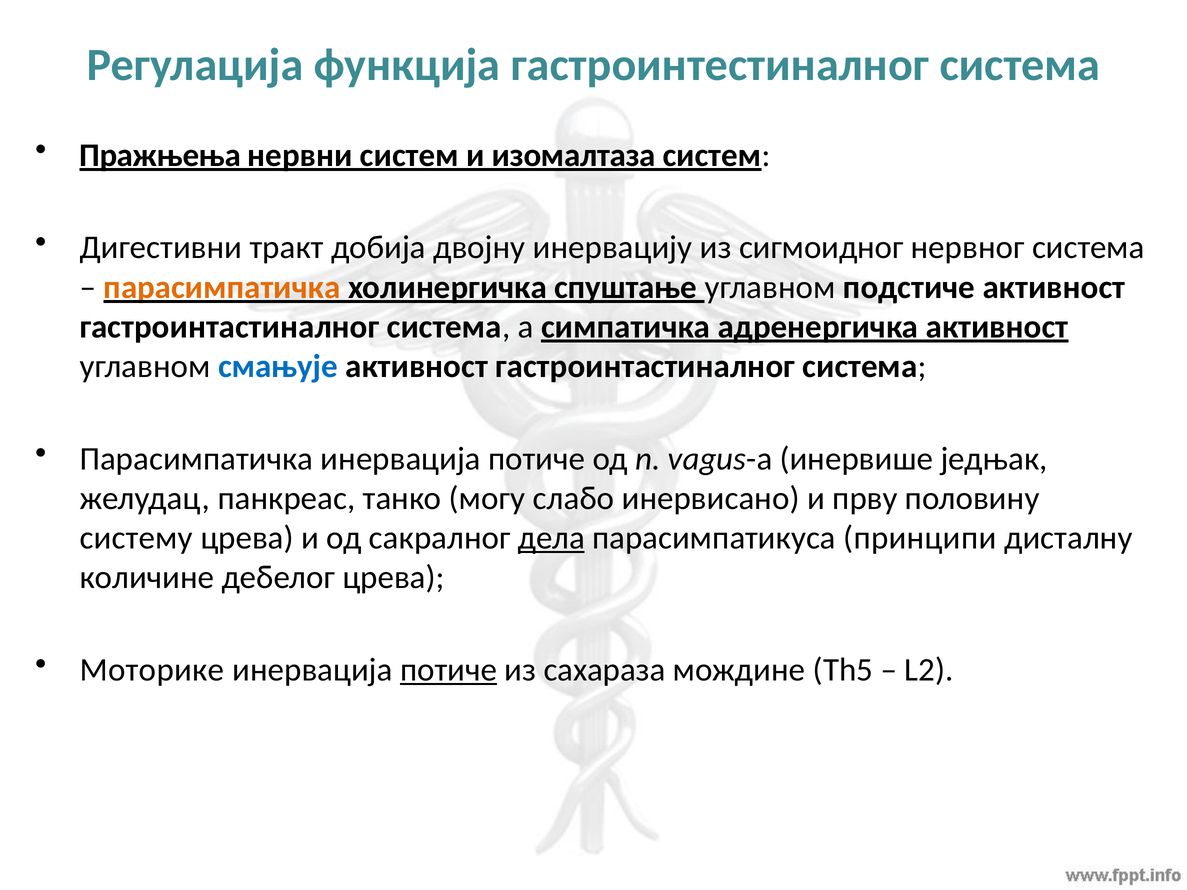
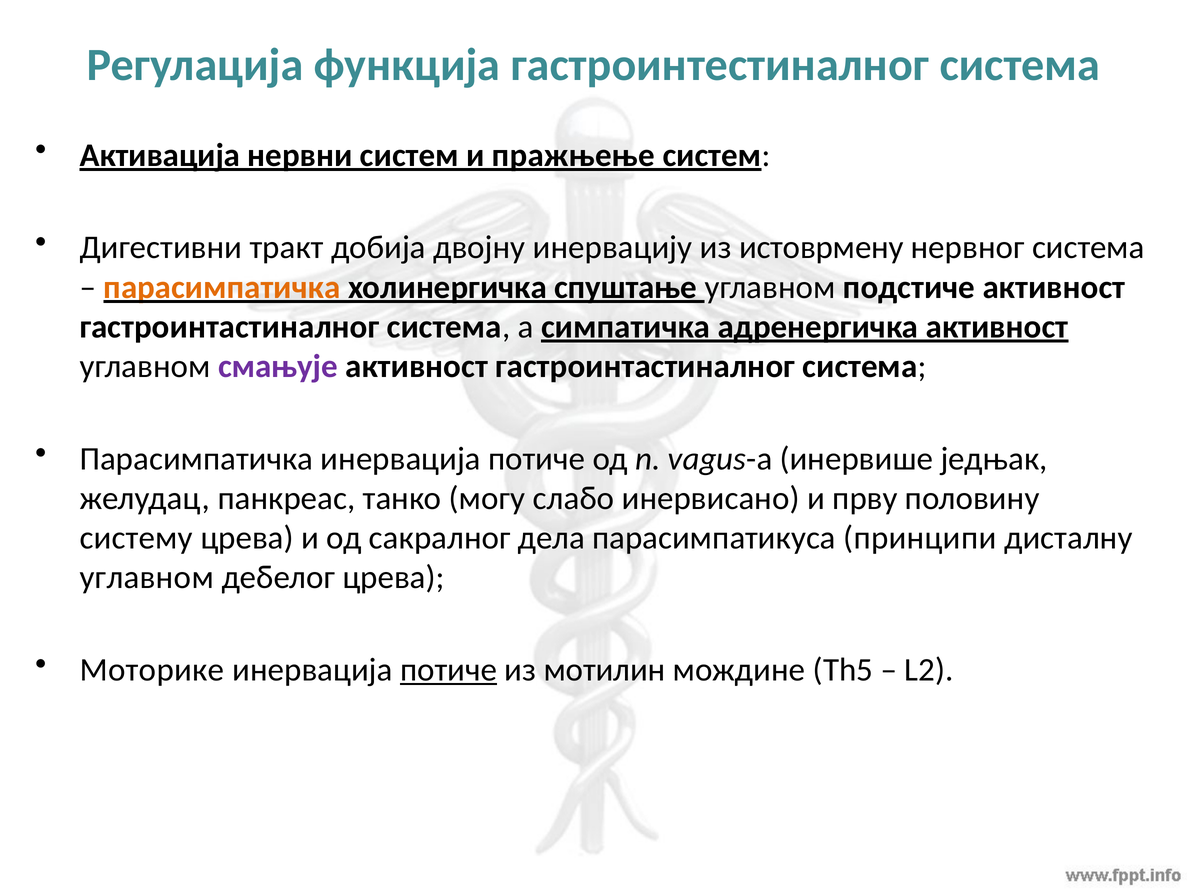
Пражњења: Пражњења -> Активација
изомалтаза: изомалтаза -> пражњење
сигмоидног: сигмоидног -> истоврмену
смањује colour: blue -> purple
дела underline: present -> none
количине at (147, 578): количине -> углавном
сахараза: сахараза -> мотилин
